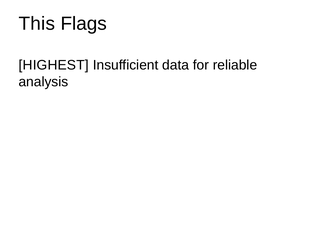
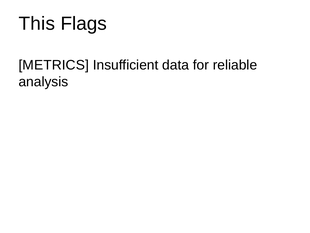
HIGHEST: HIGHEST -> METRICS
